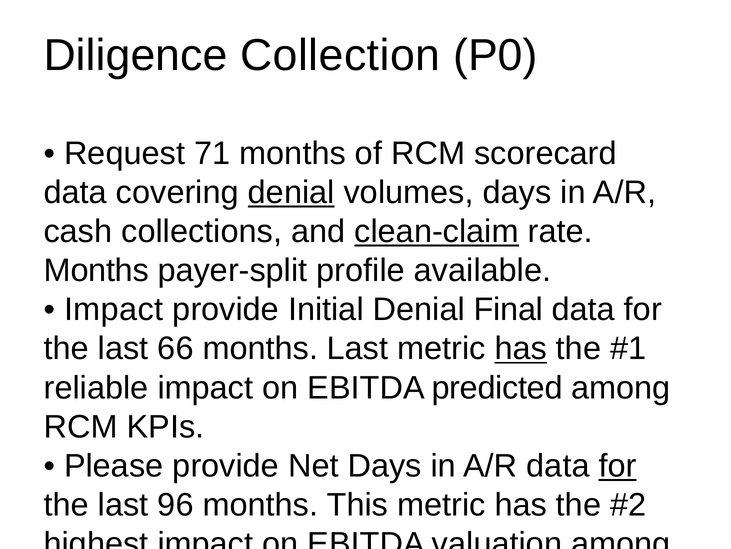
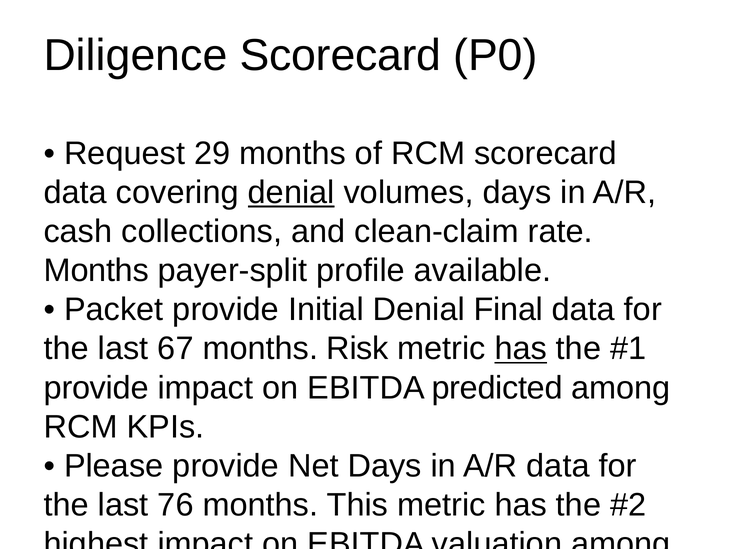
Diligence Collection: Collection -> Scorecard
71: 71 -> 29
clean-claim underline: present -> none
Impact at (114, 309): Impact -> Packet
66: 66 -> 67
months Last: Last -> Risk
reliable at (96, 387): reliable -> provide
for at (618, 465) underline: present -> none
96: 96 -> 76
